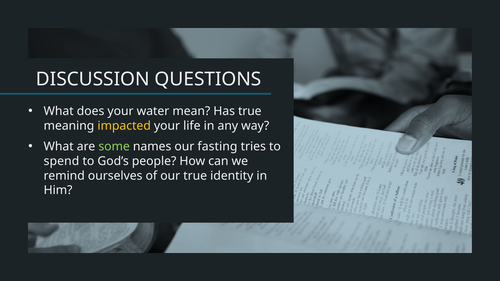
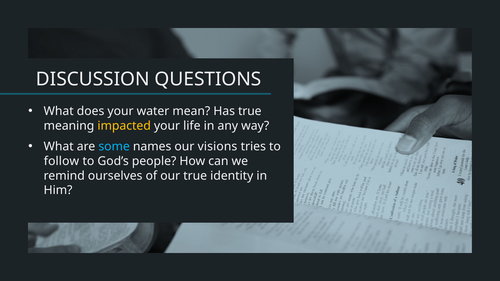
some colour: light green -> light blue
fasting: fasting -> visions
spend: spend -> follow
